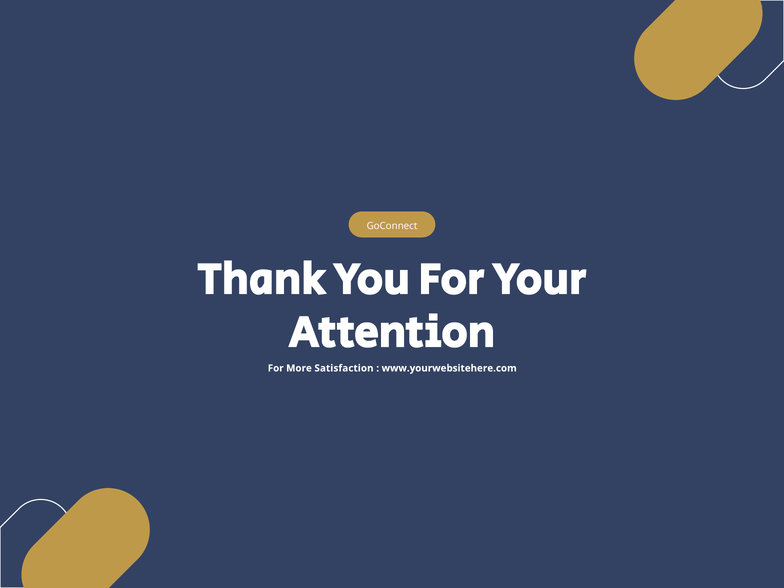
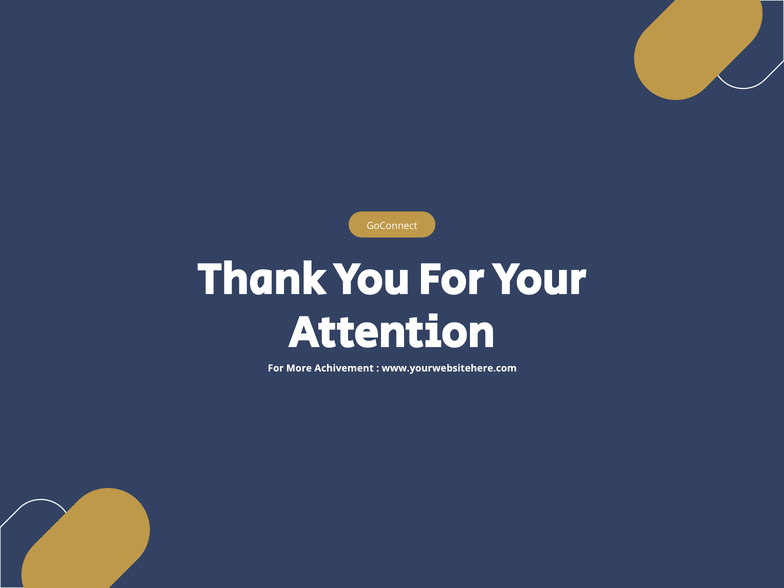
Satisfaction: Satisfaction -> Achivement
